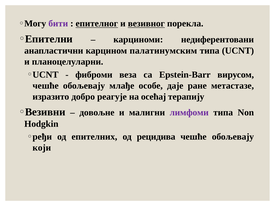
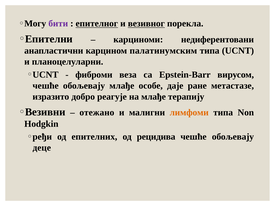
на осећај: осећај -> млађе
довољне: довољне -> отежано
лимфоми colour: purple -> orange
који: који -> деце
